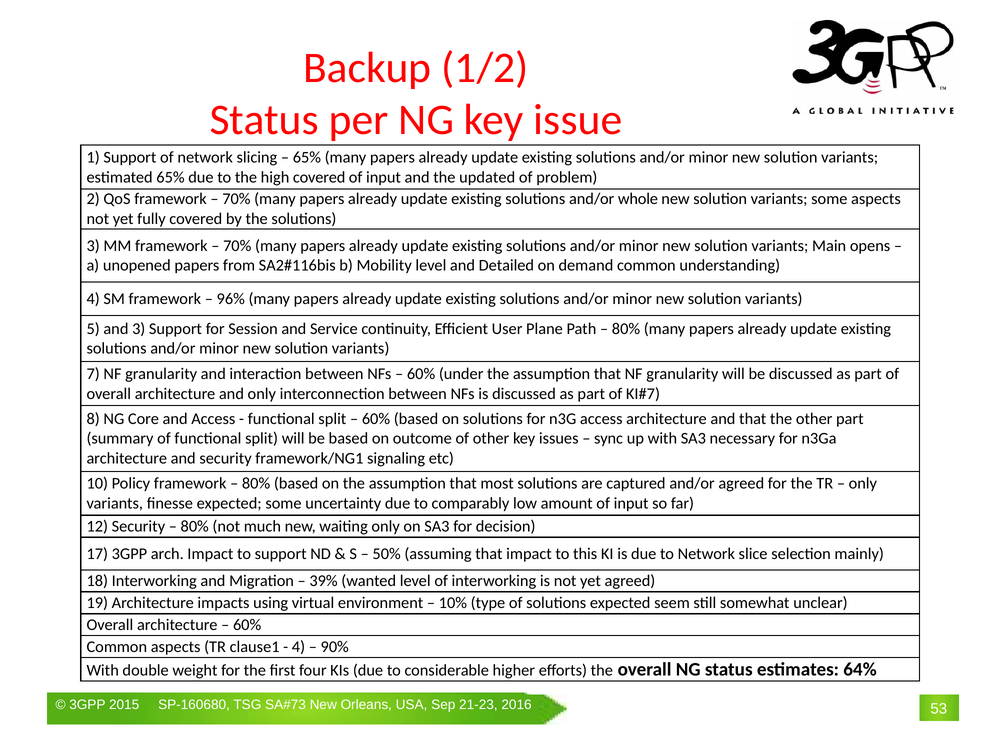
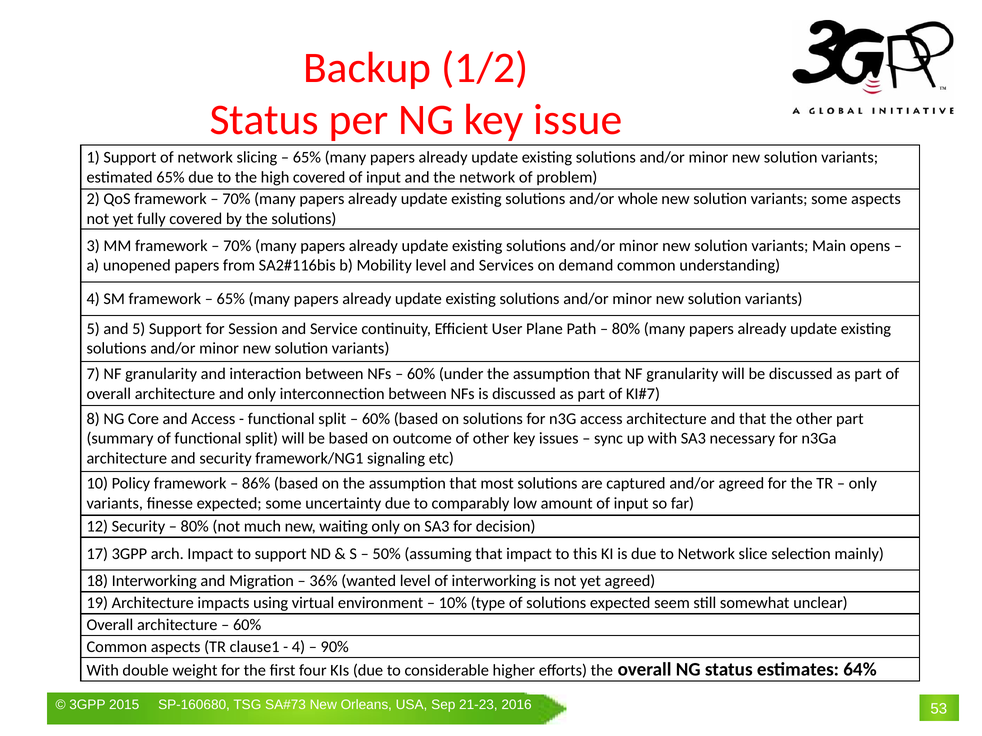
the updated: updated -> network
Detailed: Detailed -> Services
96% at (231, 299): 96% -> 65%
and 3: 3 -> 5
80% at (256, 484): 80% -> 86%
39%: 39% -> 36%
